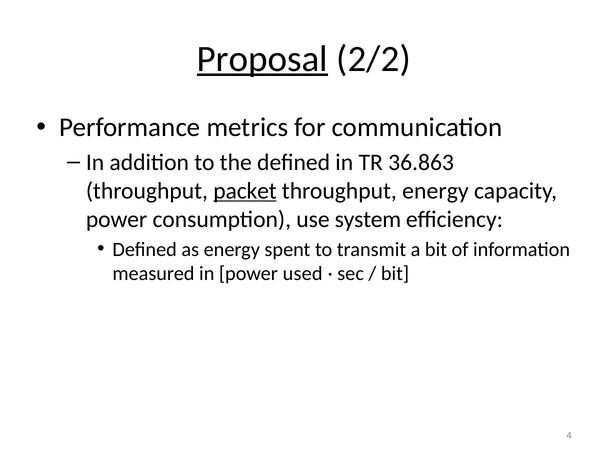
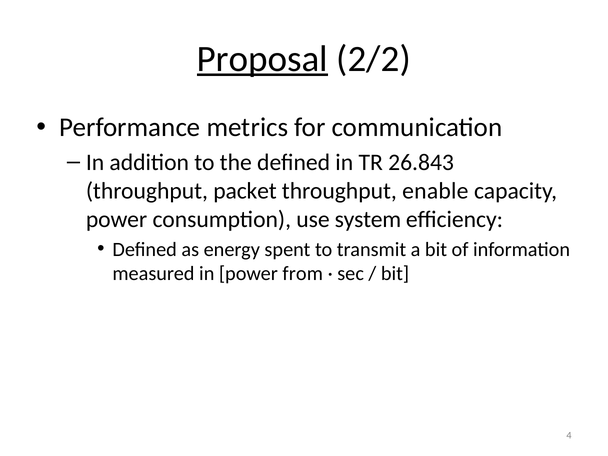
36.863: 36.863 -> 26.843
packet underline: present -> none
throughput energy: energy -> enable
used: used -> from
